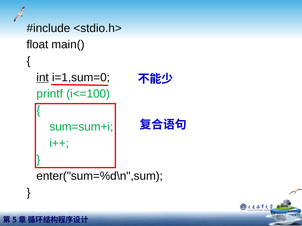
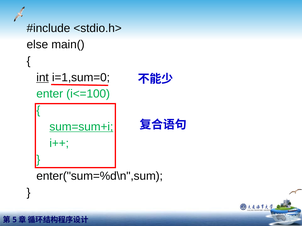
float: float -> else
printf: printf -> enter
sum=sum+i underline: none -> present
